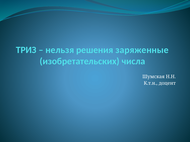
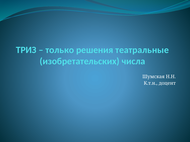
нельзя: нельзя -> только
заряженные: заряженные -> театральные
